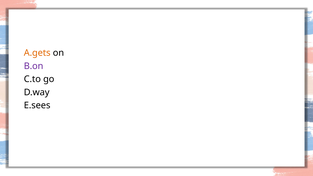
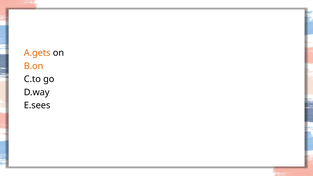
B.on colour: purple -> orange
